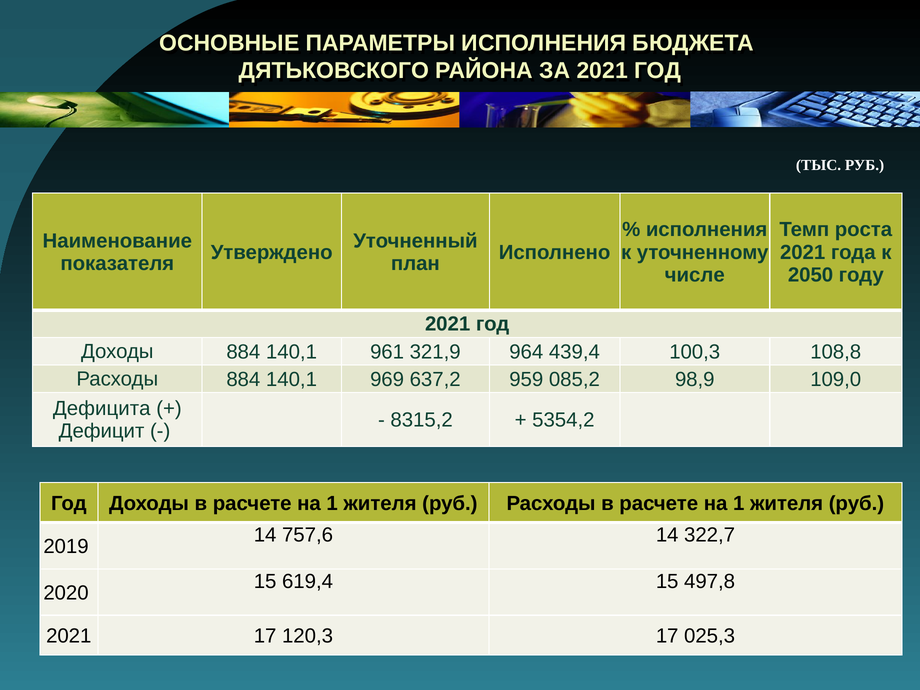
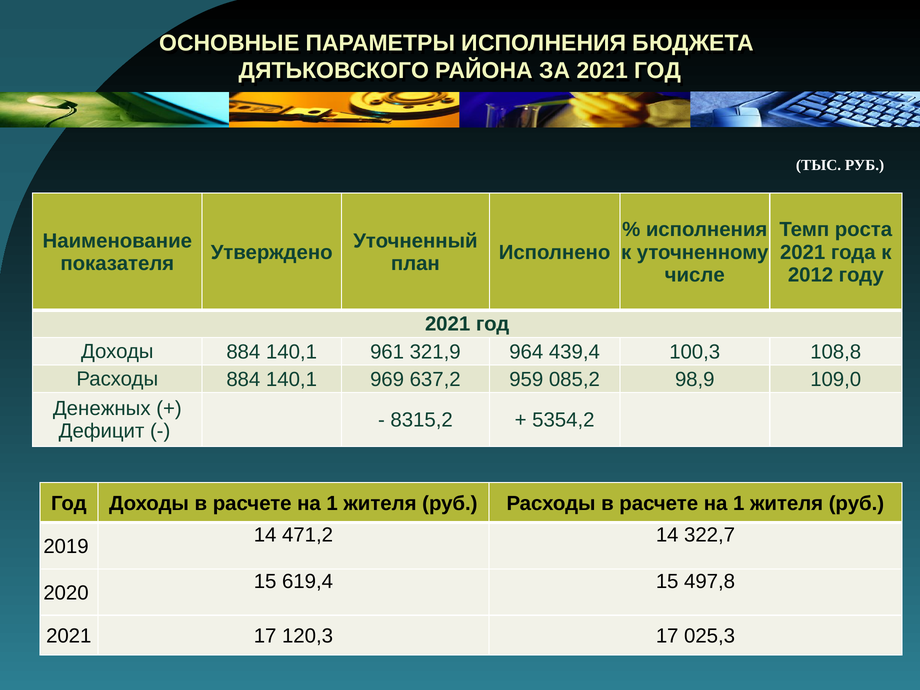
2050: 2050 -> 2012
Дефицита: Дефицита -> Денежных
757,6: 757,6 -> 471,2
